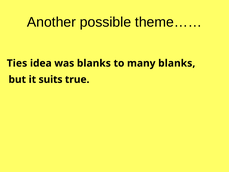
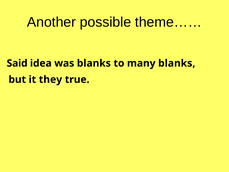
Ties: Ties -> Said
suits: suits -> they
